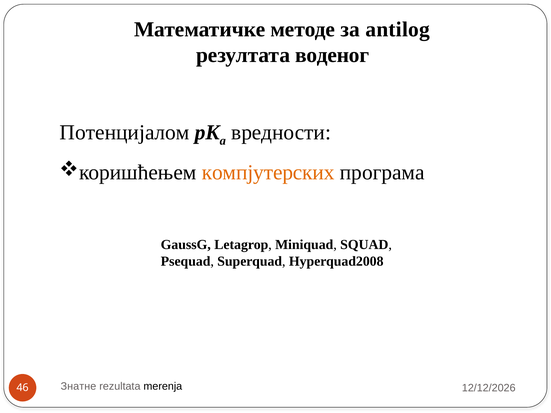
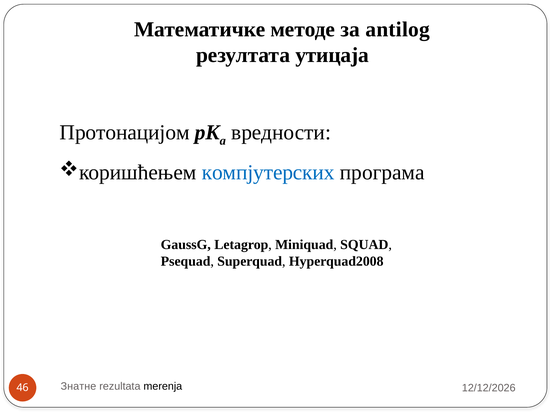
воденог: воденог -> утицаја
Потенцијалом: Потенцијалом -> Протонацијом
компјутерских colour: orange -> blue
